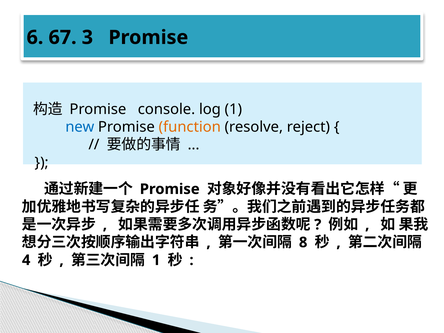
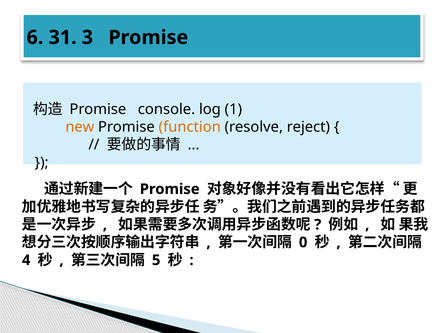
67: 67 -> 31
new colour: blue -> orange
8: 8 -> 0
1 at (156, 260): 1 -> 5
